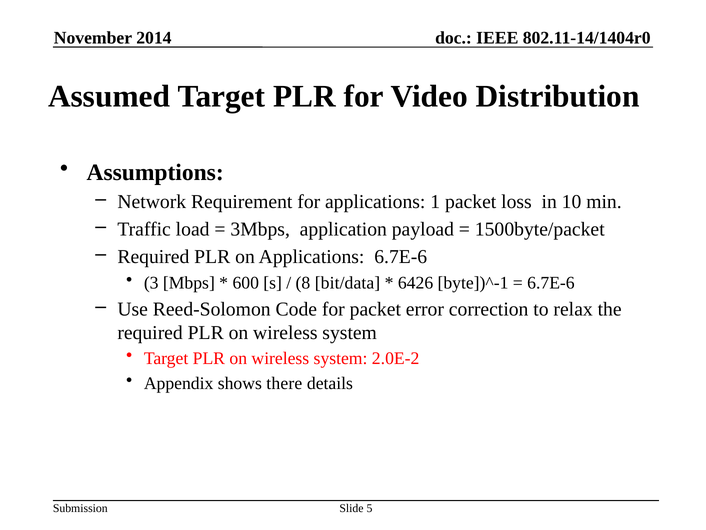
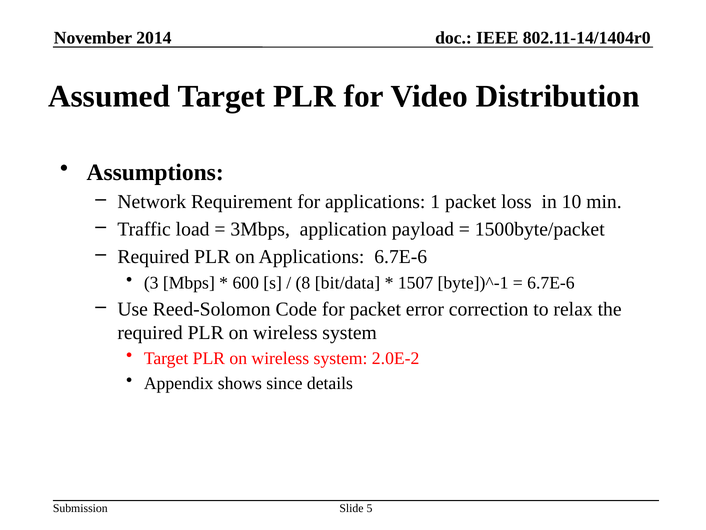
6426: 6426 -> 1507
there: there -> since
